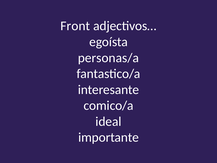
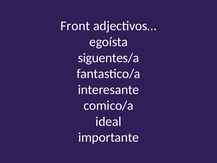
personas/a: personas/a -> siguentes/a
